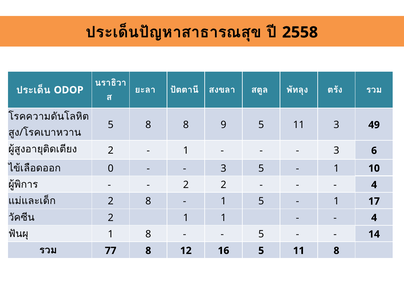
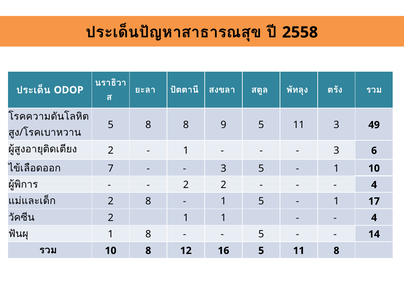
0: 0 -> 7
77 at (111, 251): 77 -> 10
